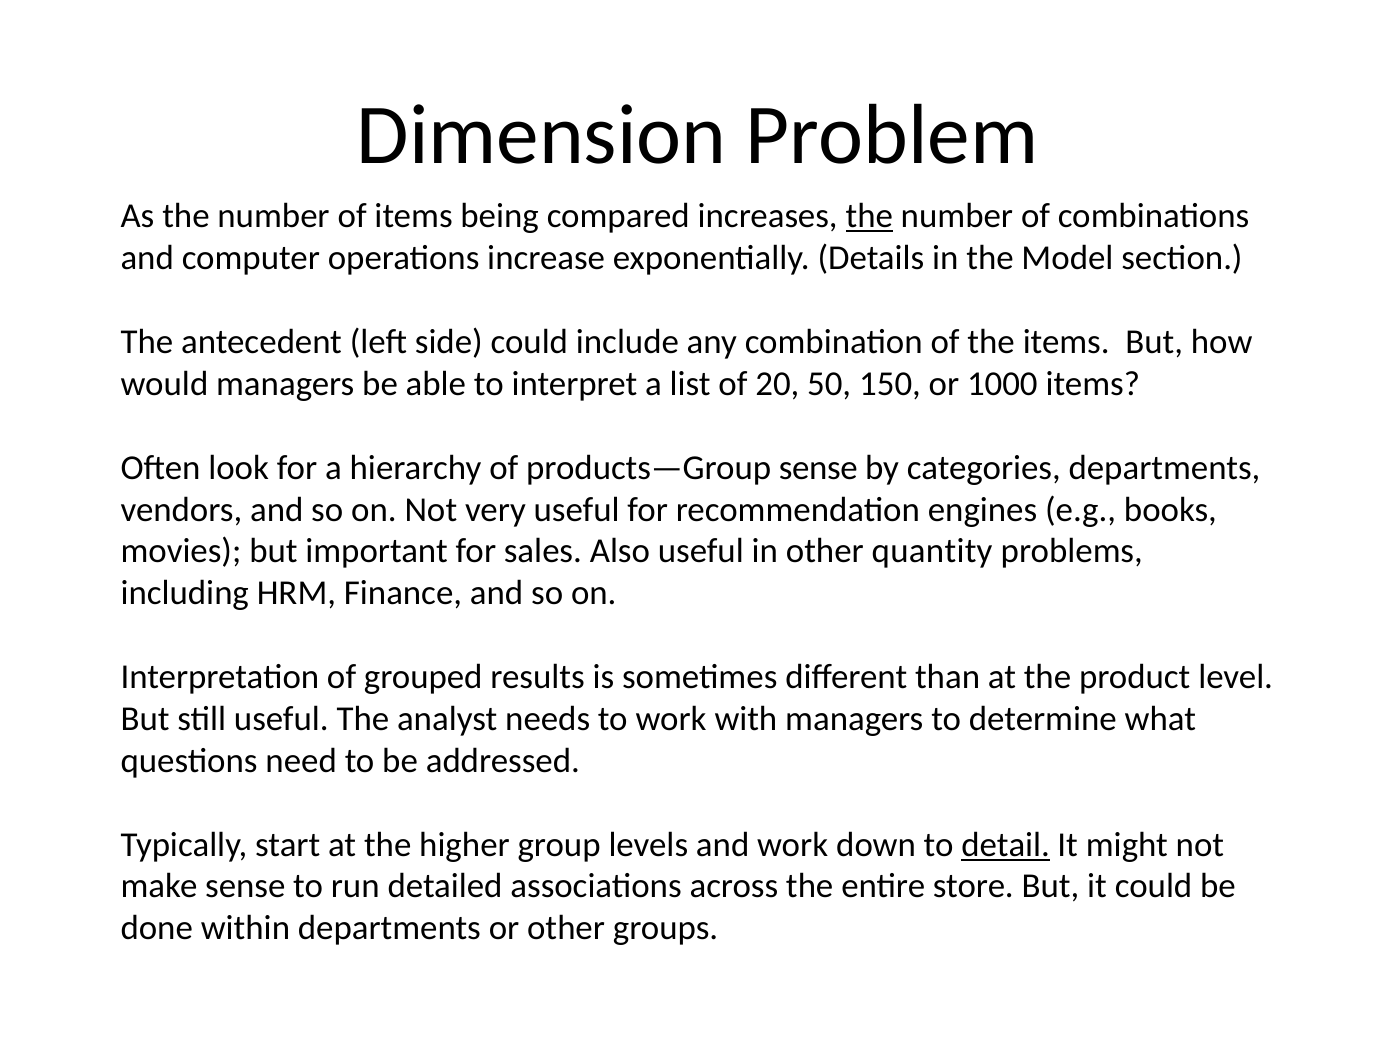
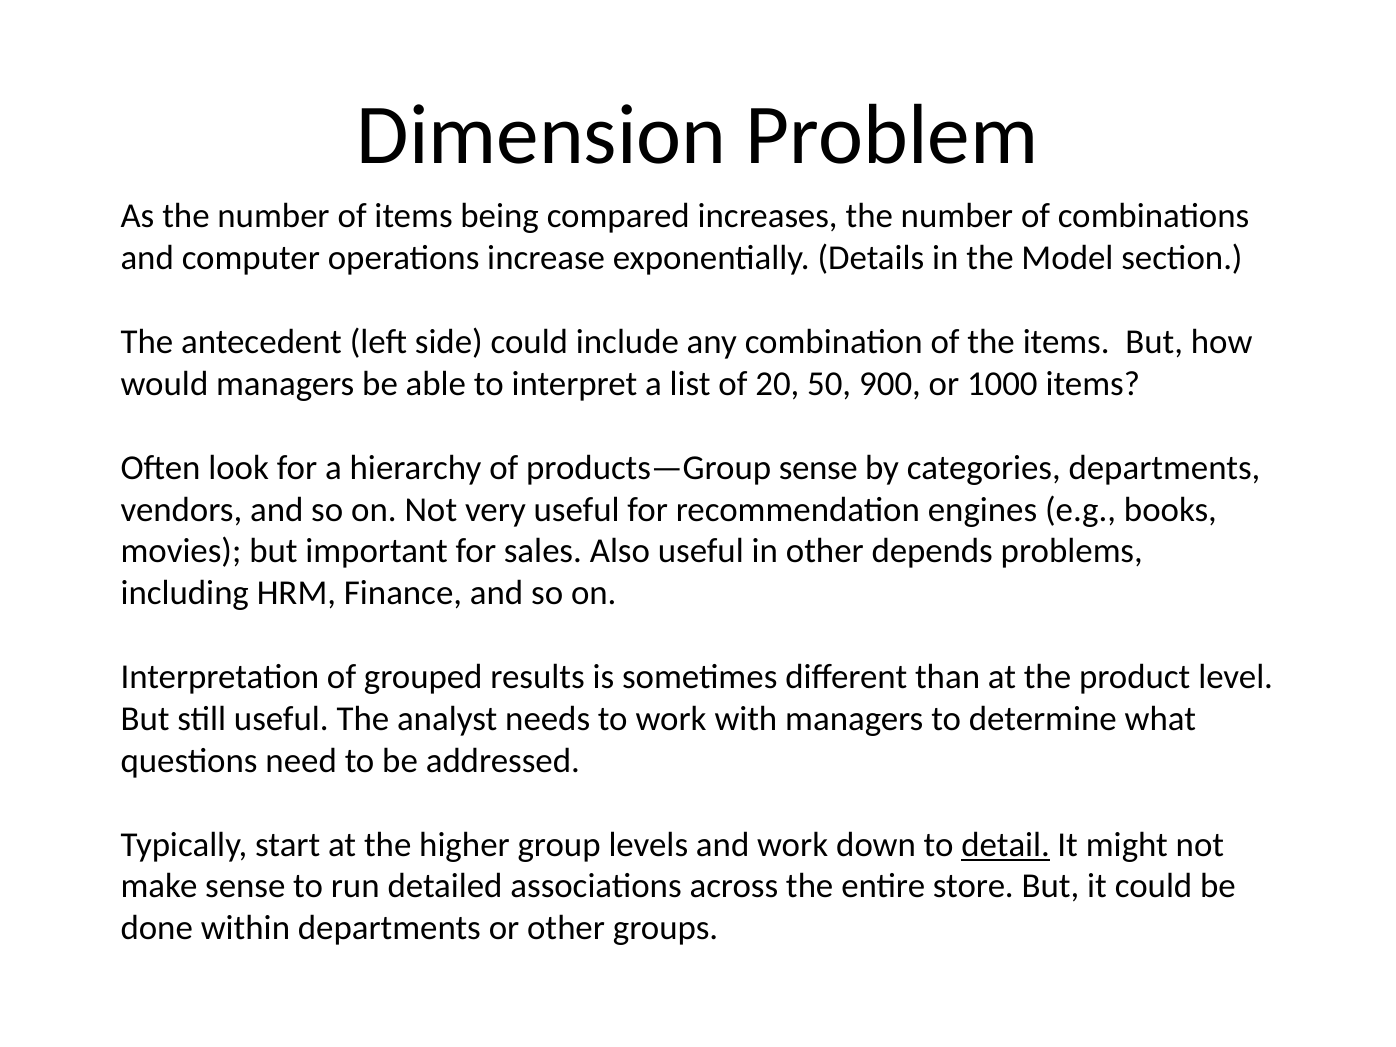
the at (869, 216) underline: present -> none
150: 150 -> 900
quantity: quantity -> depends
